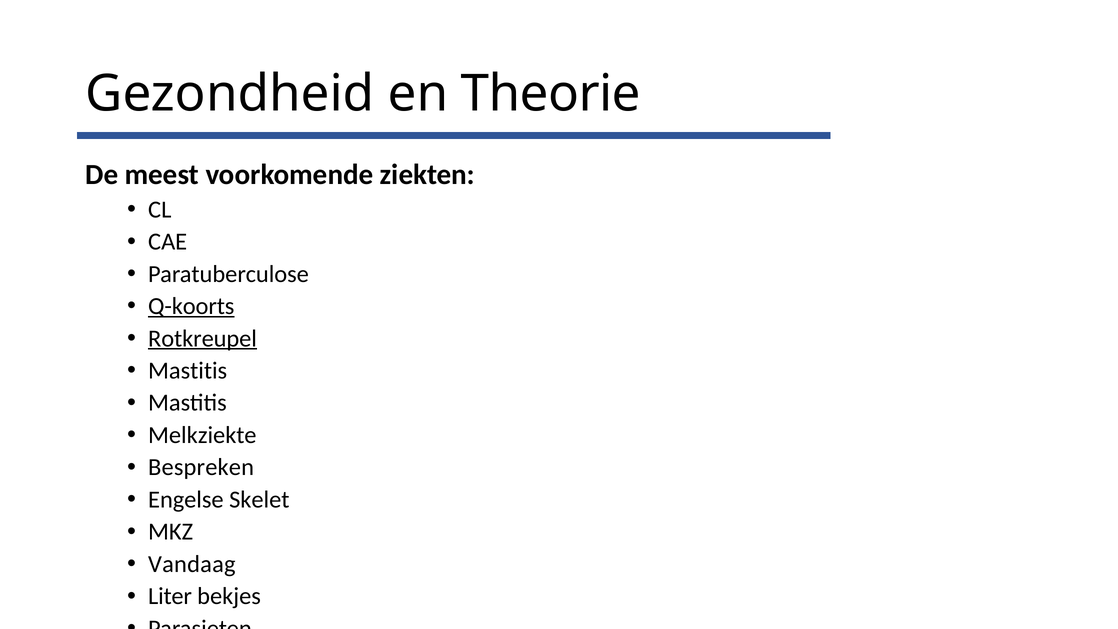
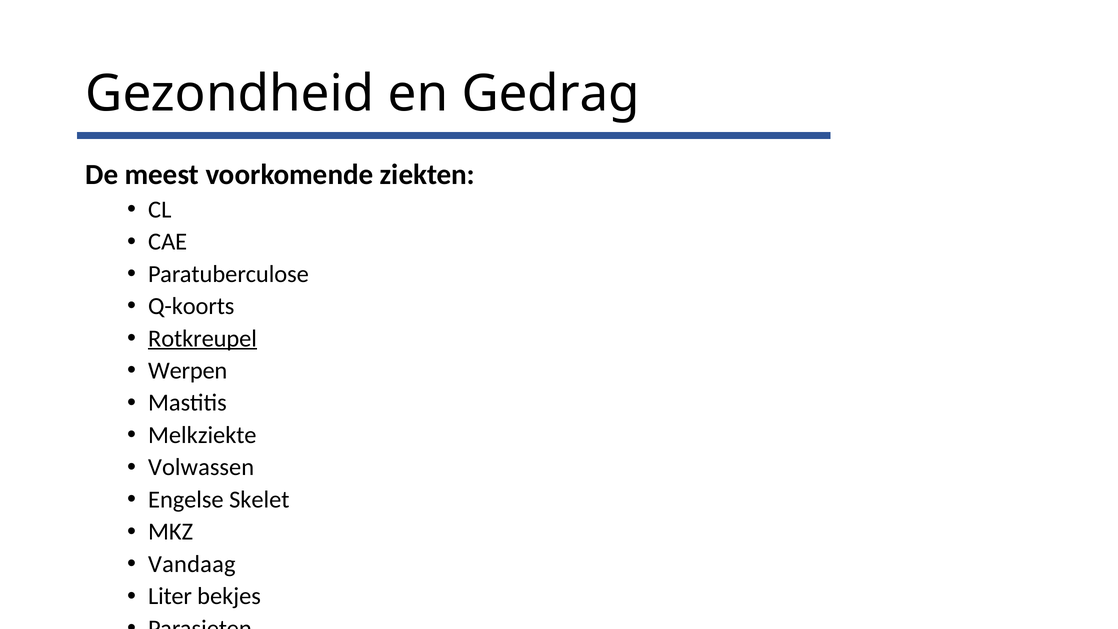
Theorie: Theorie -> Gedrag
Q-koorts underline: present -> none
Mastitis at (188, 371): Mastitis -> Werpen
Bespreken: Bespreken -> Volwassen
